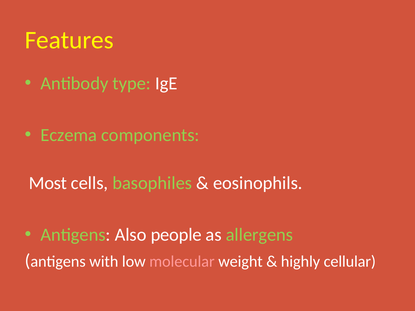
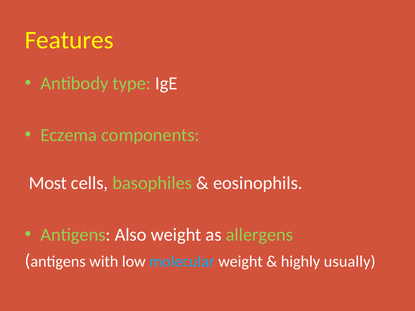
Also people: people -> weight
molecular colour: pink -> light blue
cellular: cellular -> usually
